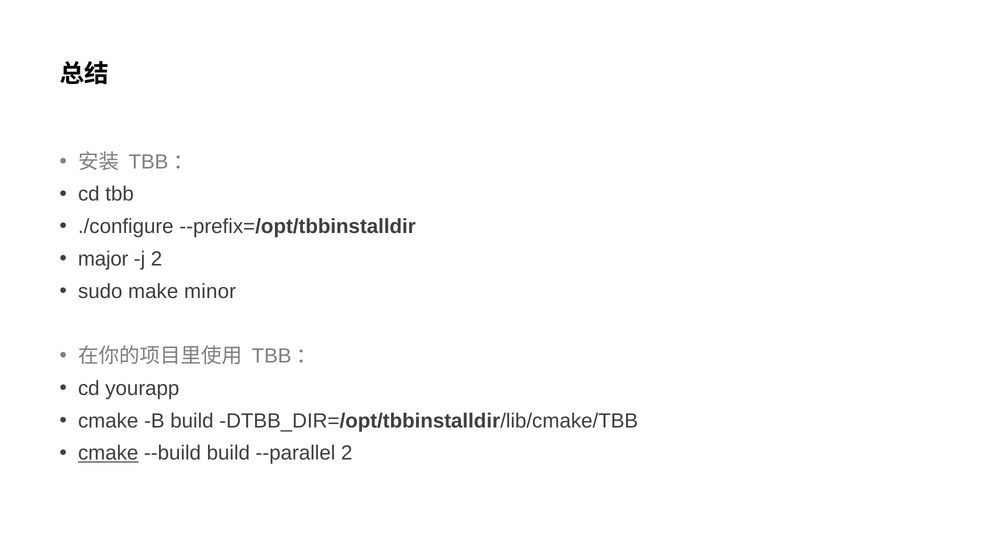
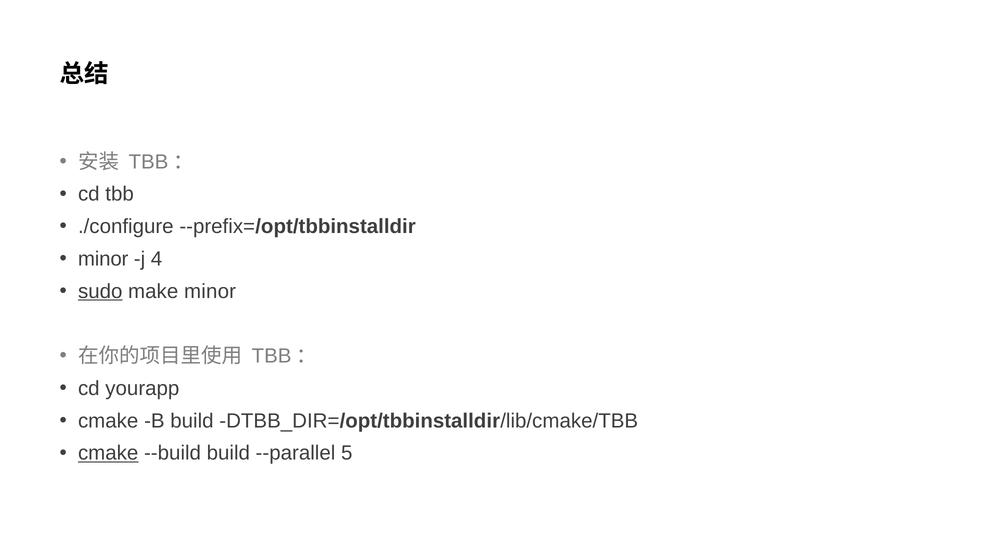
major at (103, 259): major -> minor
j 2: 2 -> 4
sudo underline: none -> present
--parallel 2: 2 -> 5
